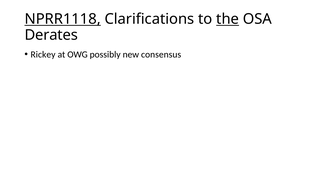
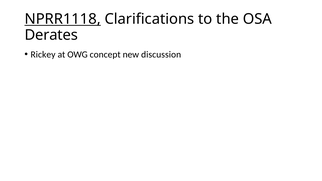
the underline: present -> none
possibly: possibly -> concept
consensus: consensus -> discussion
